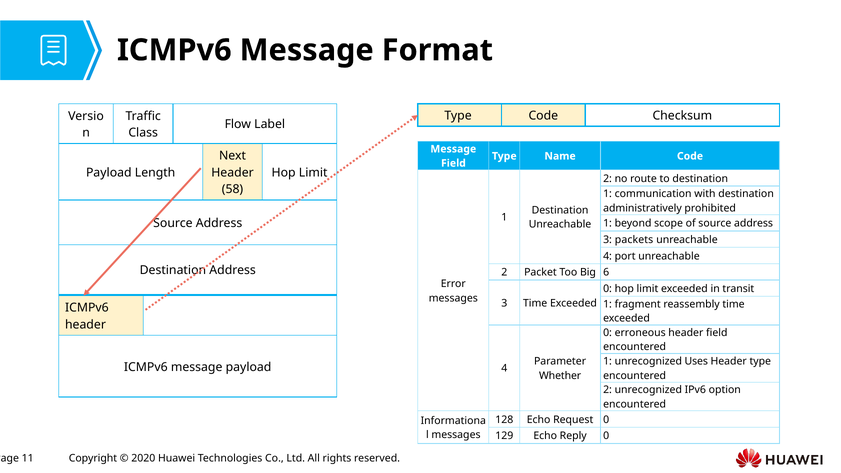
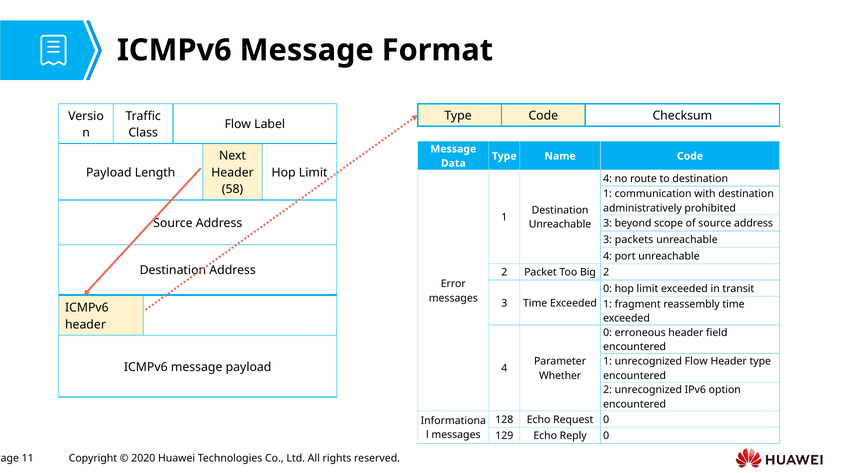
Field at (453, 163): Field -> Data
2 at (608, 179): 2 -> 4
1 at (608, 224): 1 -> 3
Big 6: 6 -> 2
unrecognized Uses: Uses -> Flow
